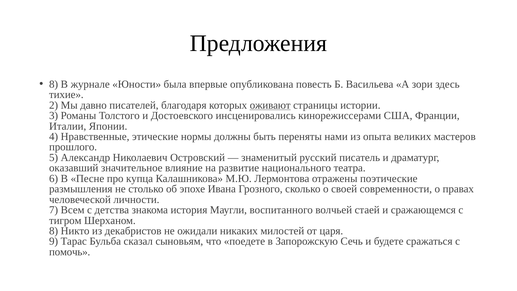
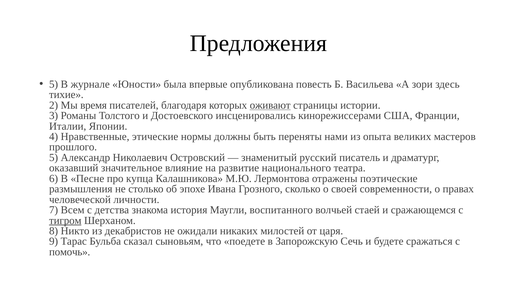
8 at (54, 84): 8 -> 5
давно: давно -> время
тигром underline: none -> present
